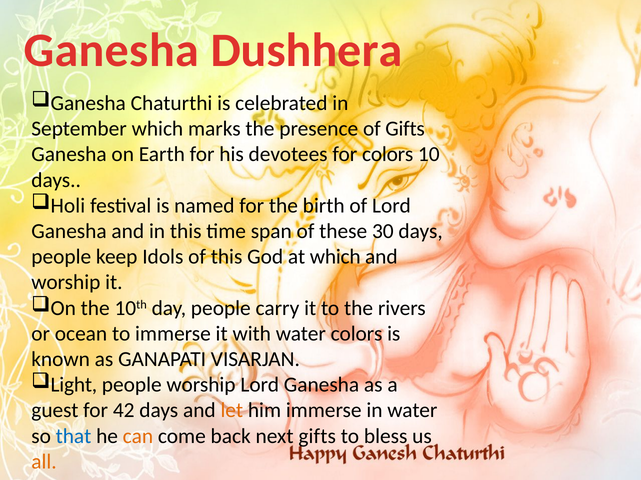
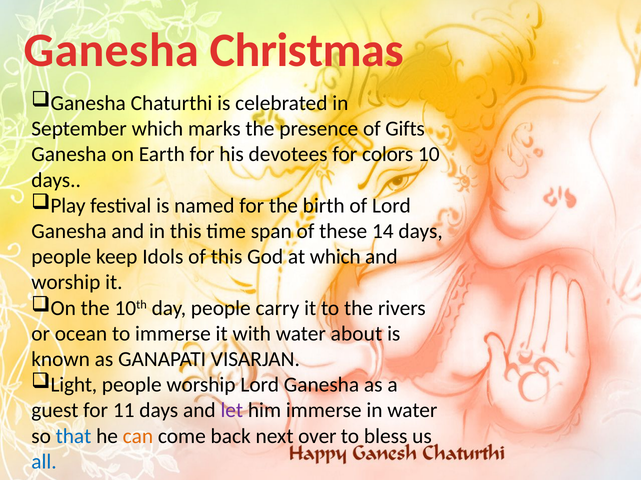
Dushhera: Dushhera -> Christmas
Holi: Holi -> Play
30: 30 -> 14
water colors: colors -> about
42: 42 -> 11
let colour: orange -> purple
next gifts: gifts -> over
all colour: orange -> blue
